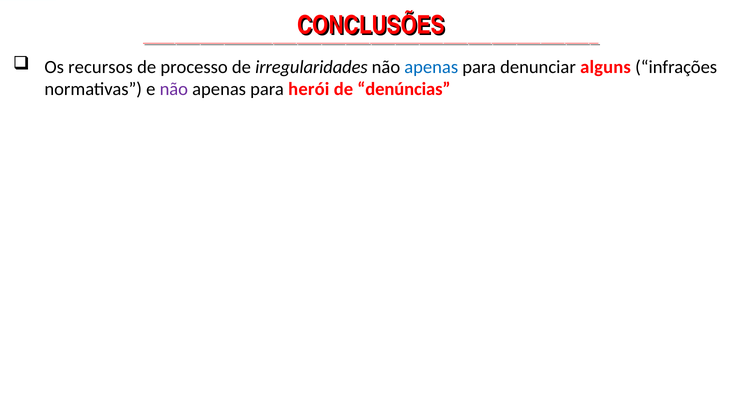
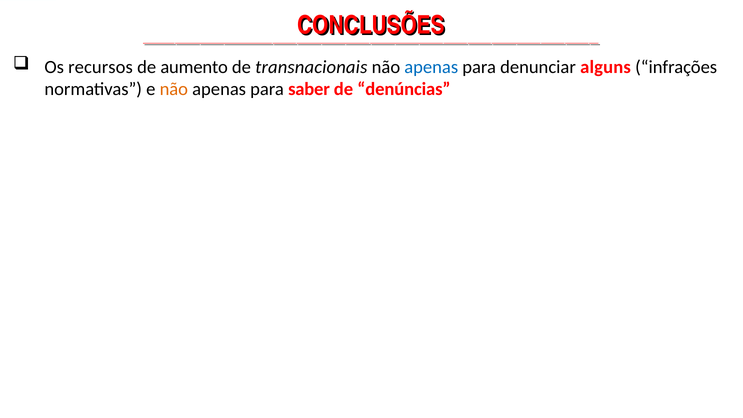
processo: processo -> aumento
irregularidades: irregularidades -> transnacionais
não at (174, 89) colour: purple -> orange
herói: herói -> saber
